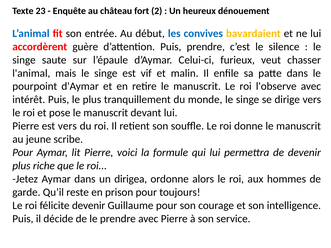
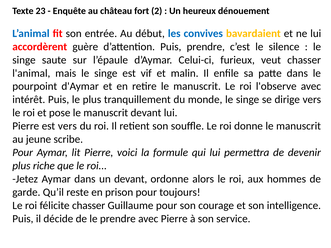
un dirigea: dirigea -> devant
félicite devenir: devenir -> chasser
